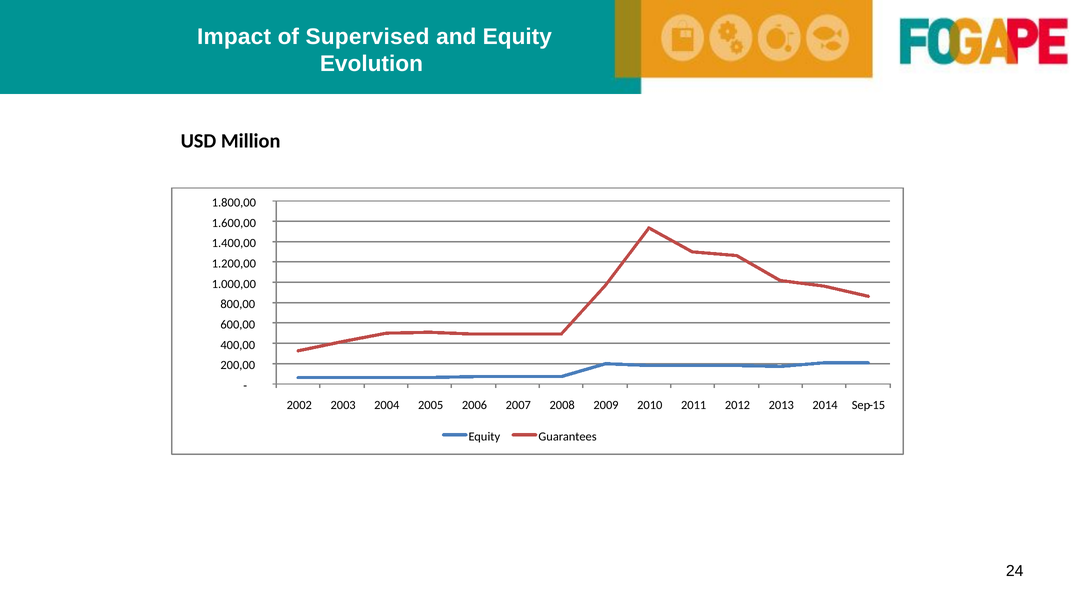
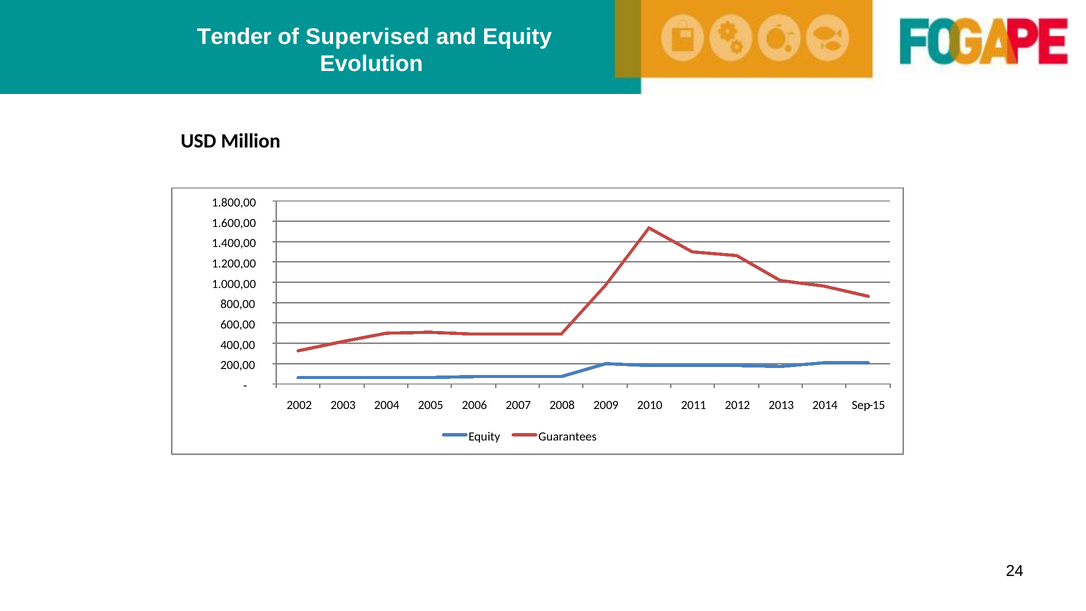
Impact: Impact -> Tender
